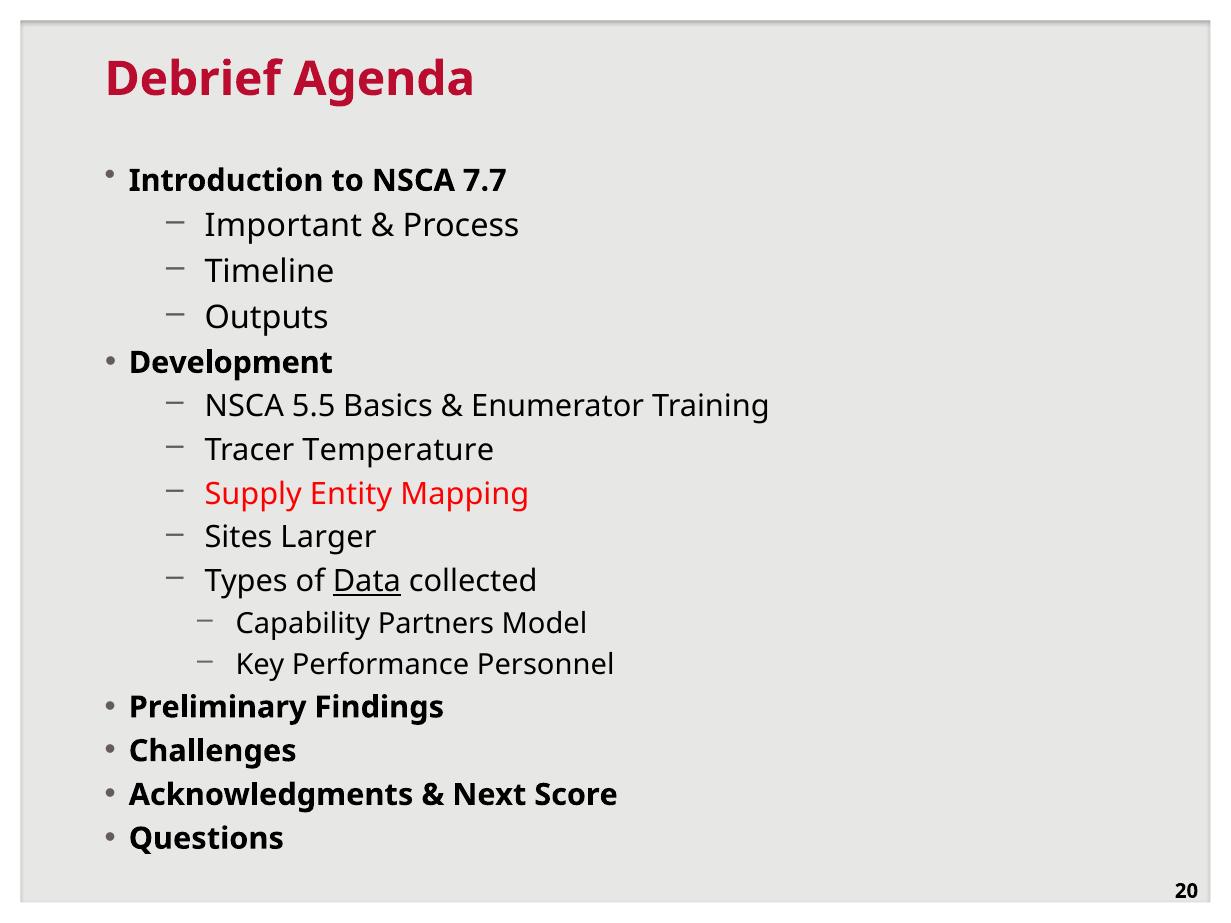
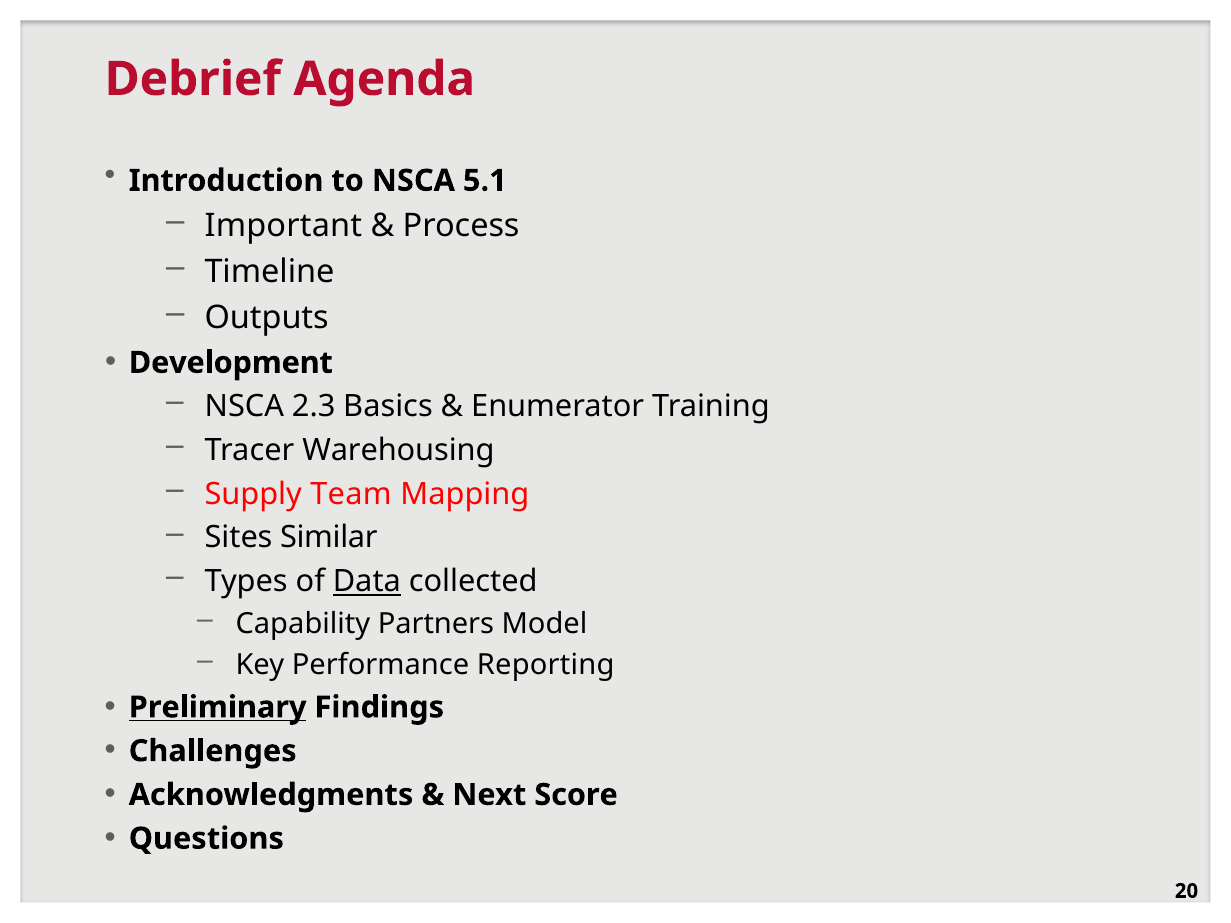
7.7: 7.7 -> 5.1
5.5: 5.5 -> 2.3
Temperature: Temperature -> Warehousing
Entity: Entity -> Team
Larger: Larger -> Similar
Personnel: Personnel -> Reporting
Preliminary underline: none -> present
